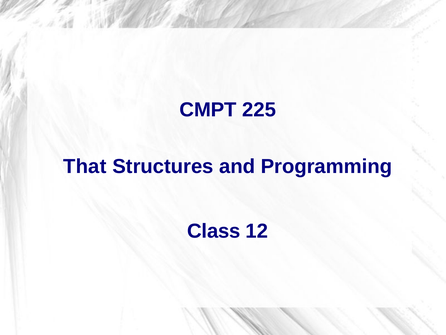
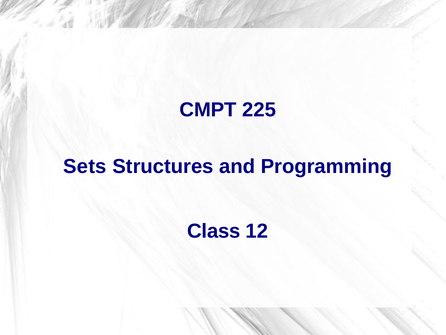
That: That -> Sets
